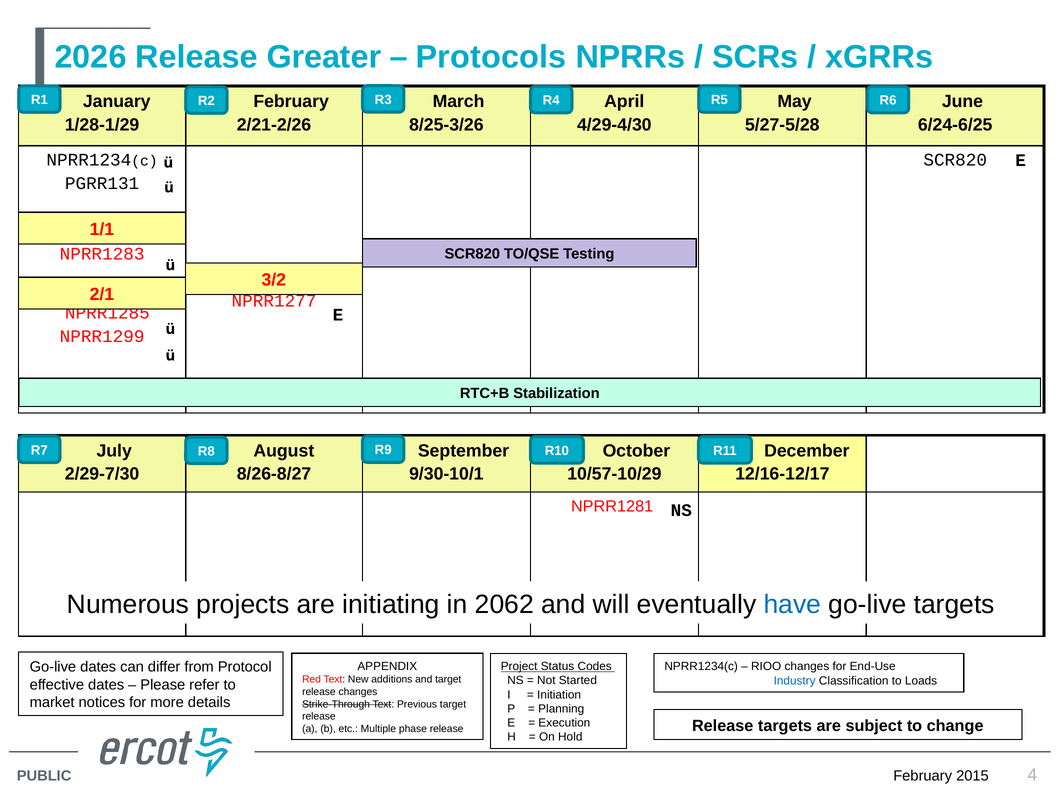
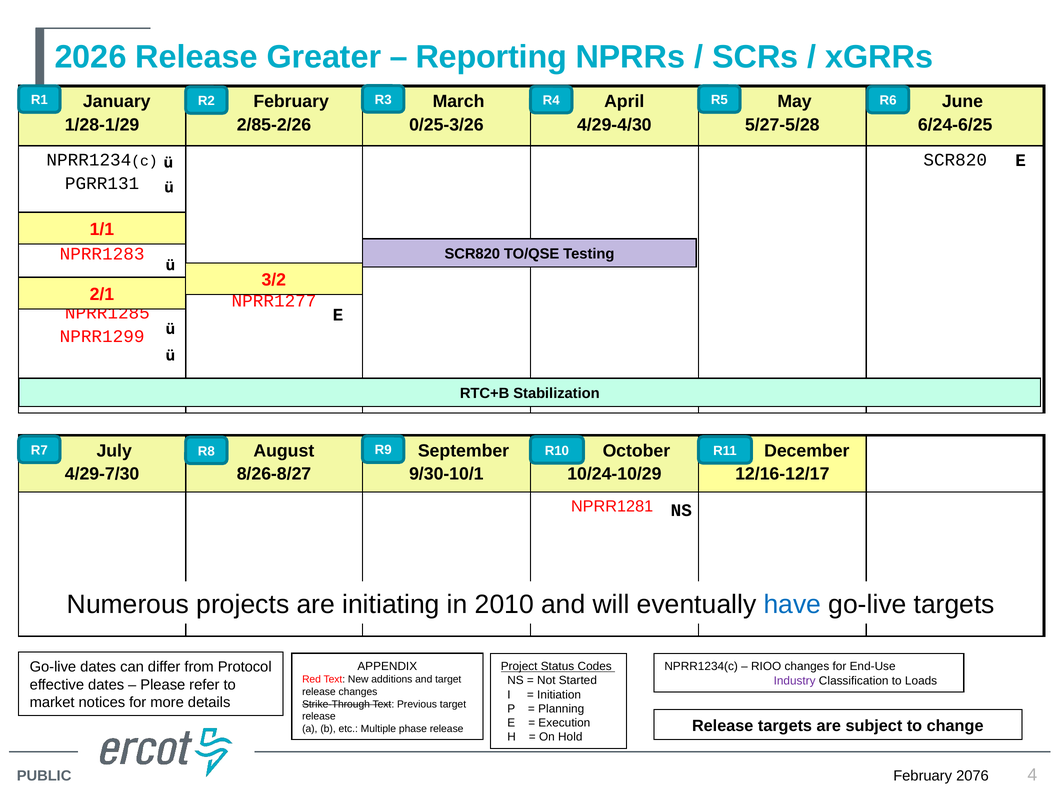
Protocols: Protocols -> Reporting
2/21-2/26: 2/21-2/26 -> 2/85-2/26
8/25-3/26: 8/25-3/26 -> 0/25-3/26
2/29-7/30: 2/29-7/30 -> 4/29-7/30
10/57-10/29: 10/57-10/29 -> 10/24-10/29
2062: 2062 -> 2010
Industry colour: blue -> purple
2015: 2015 -> 2076
